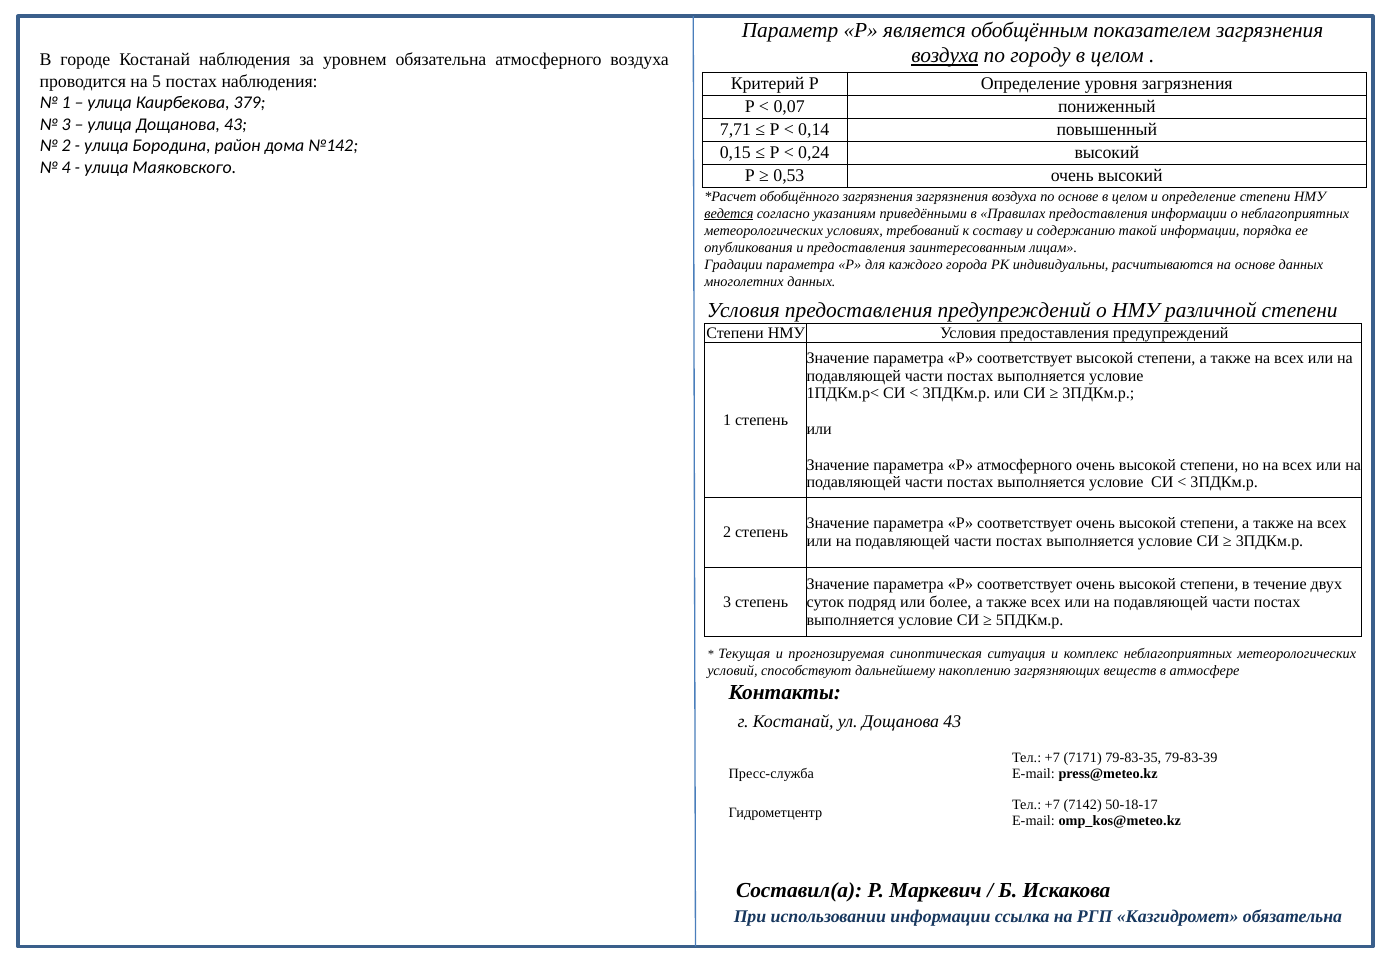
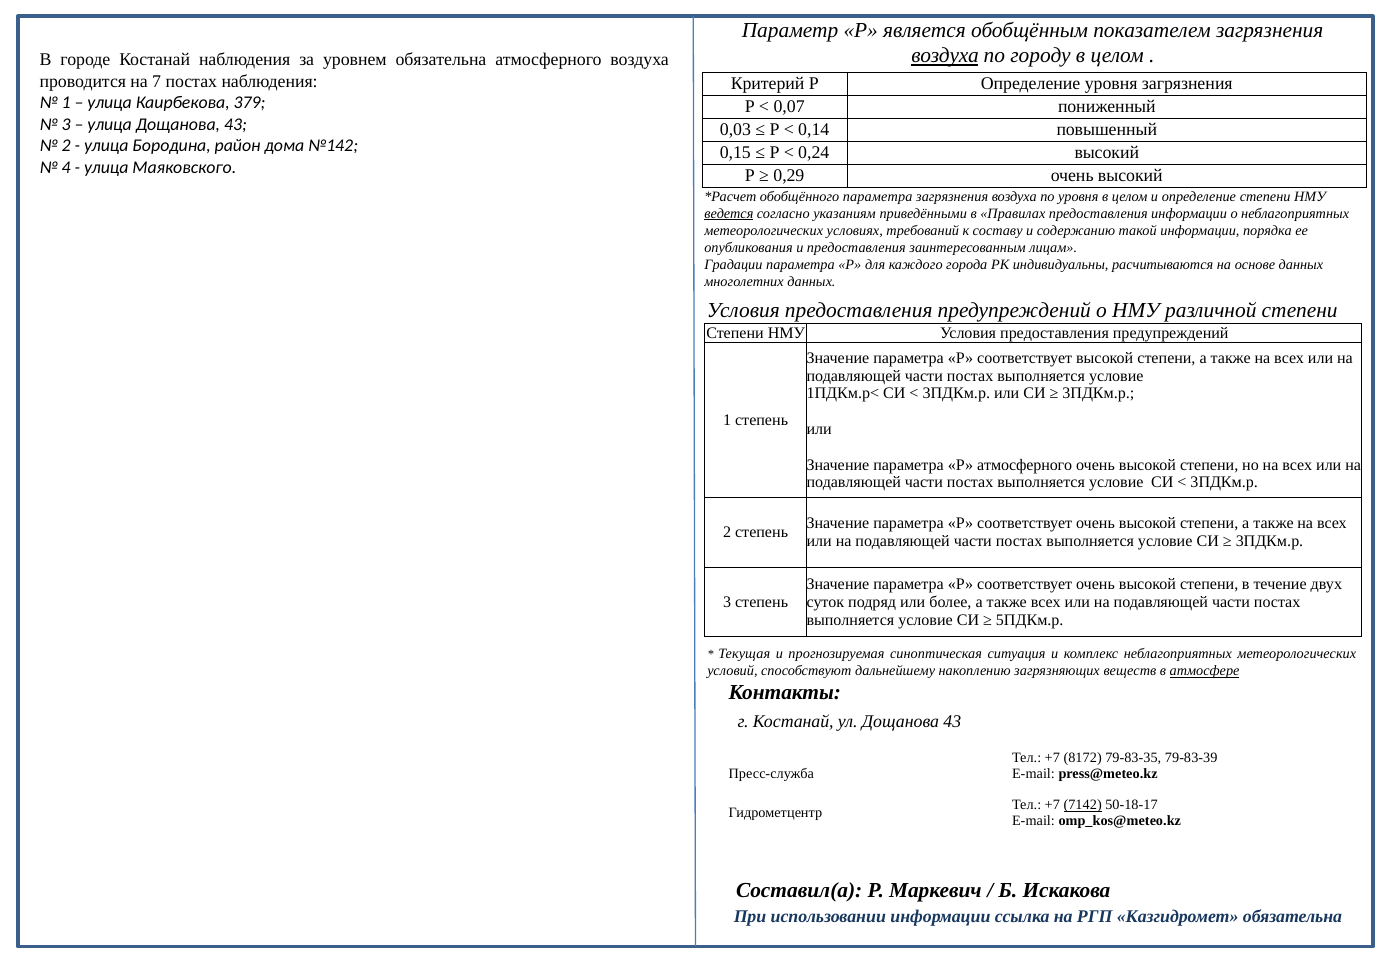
5: 5 -> 7
7,71: 7,71 -> 0,03
0,53: 0,53 -> 0,29
обобщённого загрязнения: загрязнения -> параметра
по основе: основе -> уровня
атмосфере underline: none -> present
7171: 7171 -> 8172
7142 underline: none -> present
